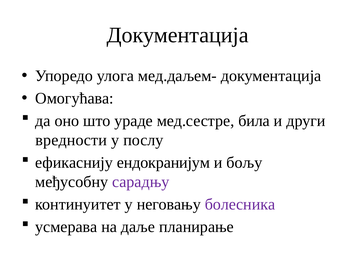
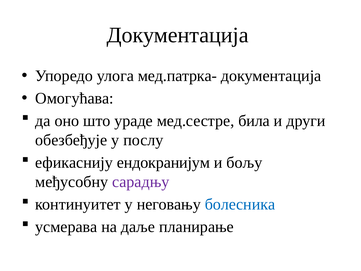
мед.даљем-: мед.даљем- -> мед.патрка-
вредности: вредности -> обезбеђује
болесника colour: purple -> blue
